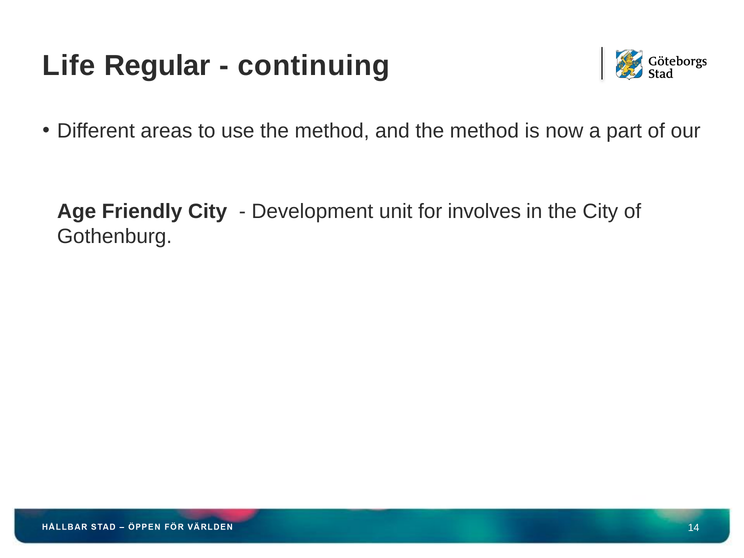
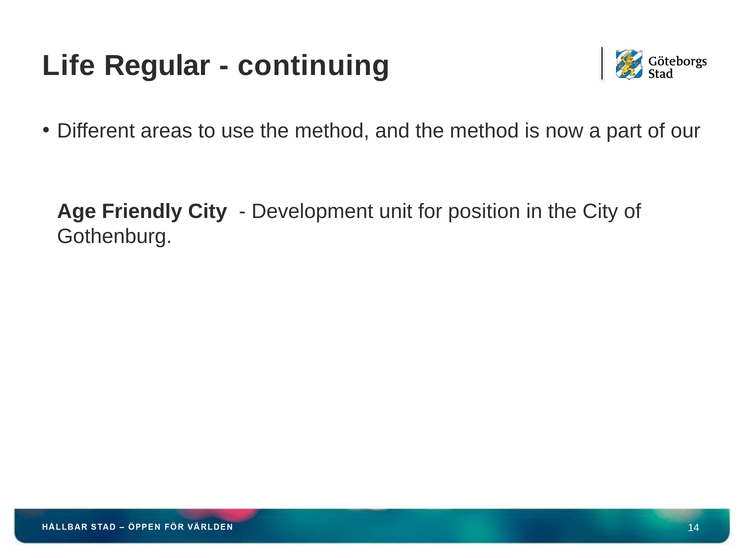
involves: involves -> position
